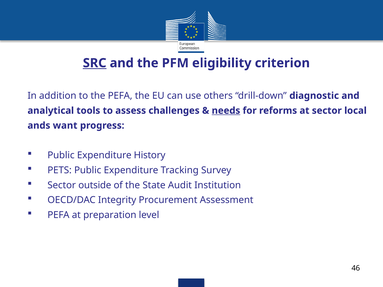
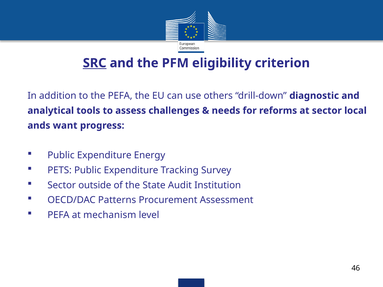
needs underline: present -> none
History: History -> Energy
Integrity: Integrity -> Patterns
preparation: preparation -> mechanism
